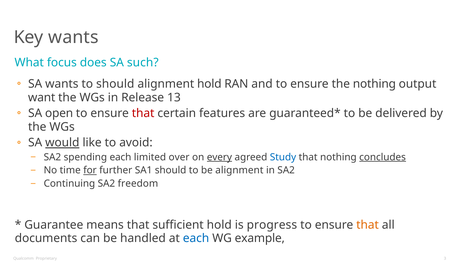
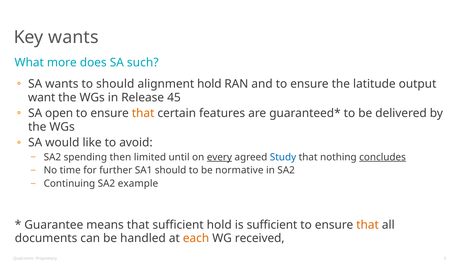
focus: focus -> more
the nothing: nothing -> latitude
13: 13 -> 45
that at (143, 113) colour: red -> orange
would underline: present -> none
spending each: each -> then
over: over -> until
for underline: present -> none
be alignment: alignment -> normative
freedom: freedom -> example
is progress: progress -> sufficient
each at (196, 238) colour: blue -> orange
example: example -> received
